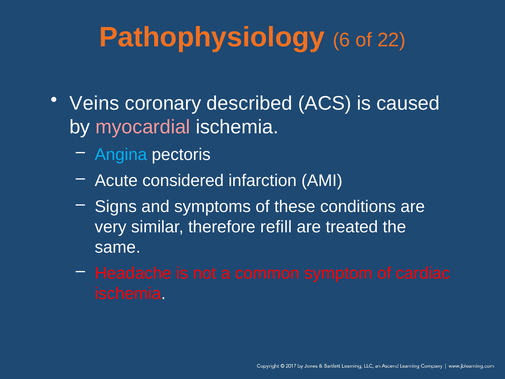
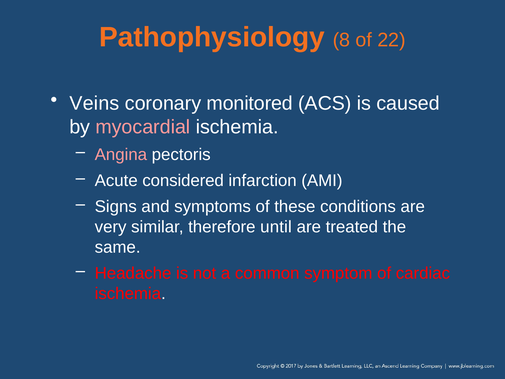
6: 6 -> 8
described: described -> monitored
Angina colour: light blue -> pink
refill: refill -> until
